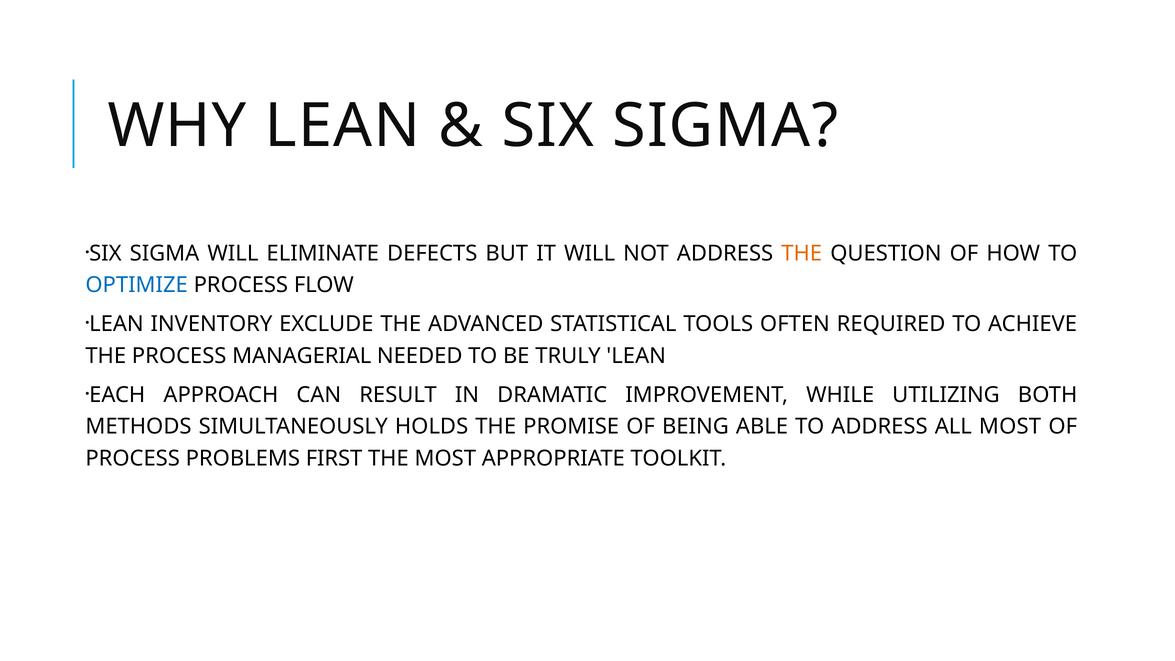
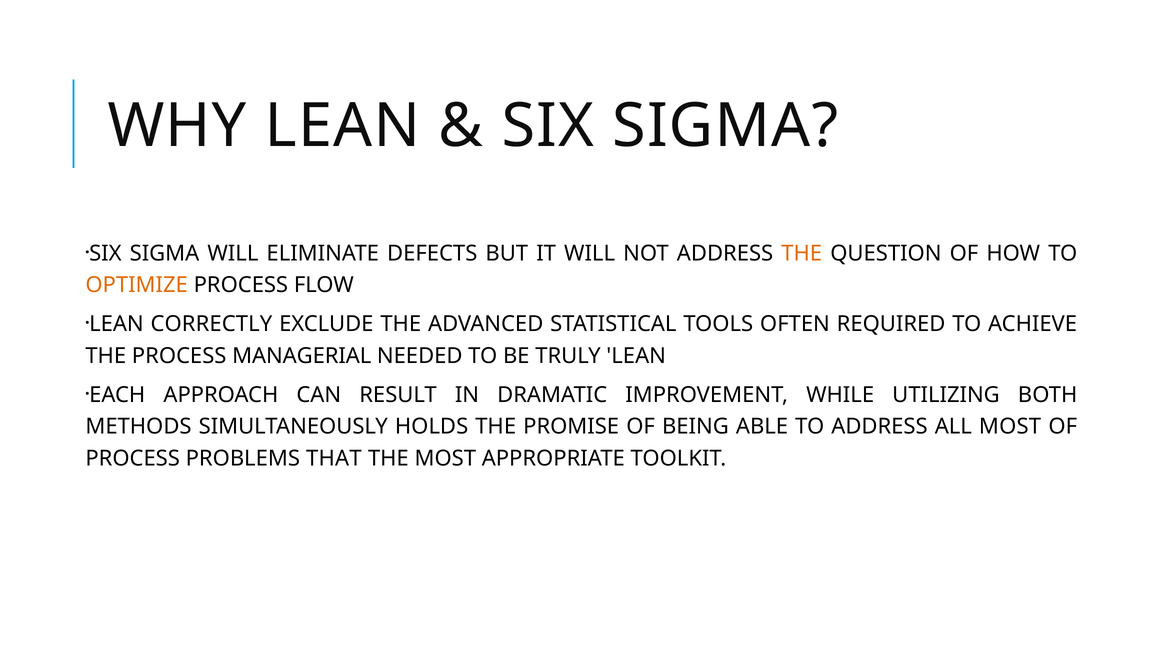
OPTIMIZE colour: blue -> orange
INVENTORY: INVENTORY -> CORRECTLY
FIRST: FIRST -> THAT
